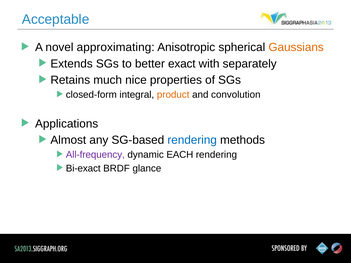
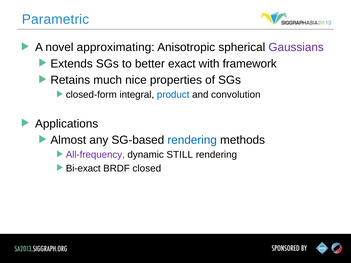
Acceptable: Acceptable -> Parametric
Gaussians colour: orange -> purple
separately: separately -> framework
product colour: orange -> blue
EACH: EACH -> STILL
glance: glance -> closed
